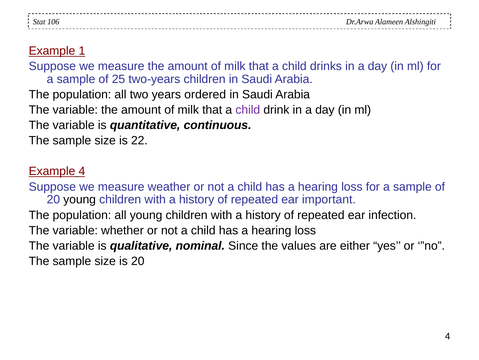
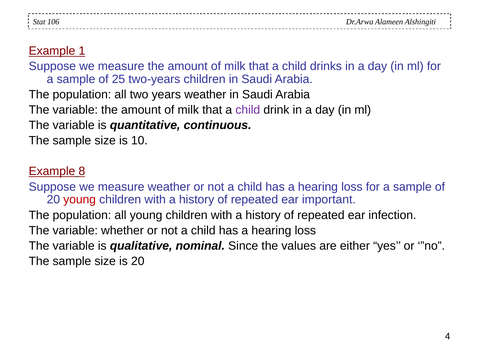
years ordered: ordered -> weather
22: 22 -> 10
Example 4: 4 -> 8
young at (80, 199) colour: black -> red
